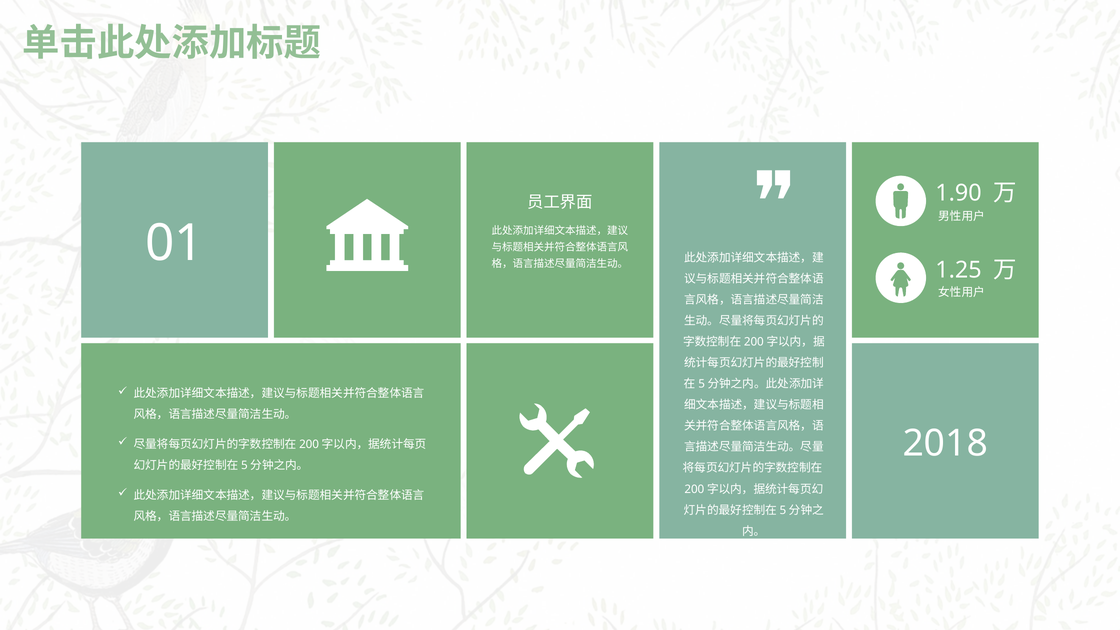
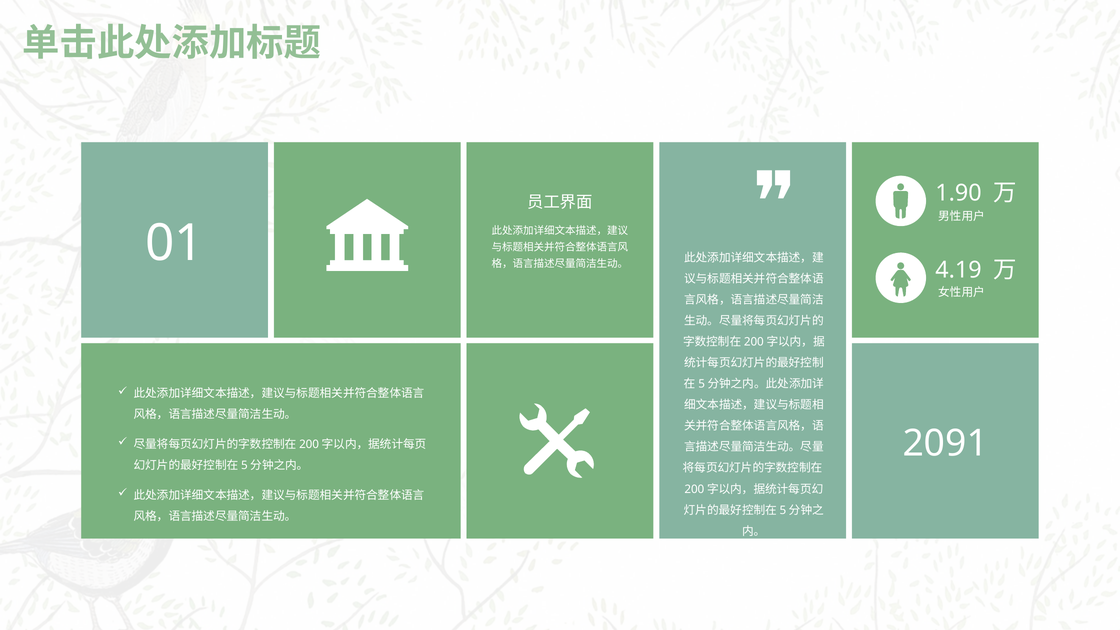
1.25: 1.25 -> 4.19
2018: 2018 -> 2091
